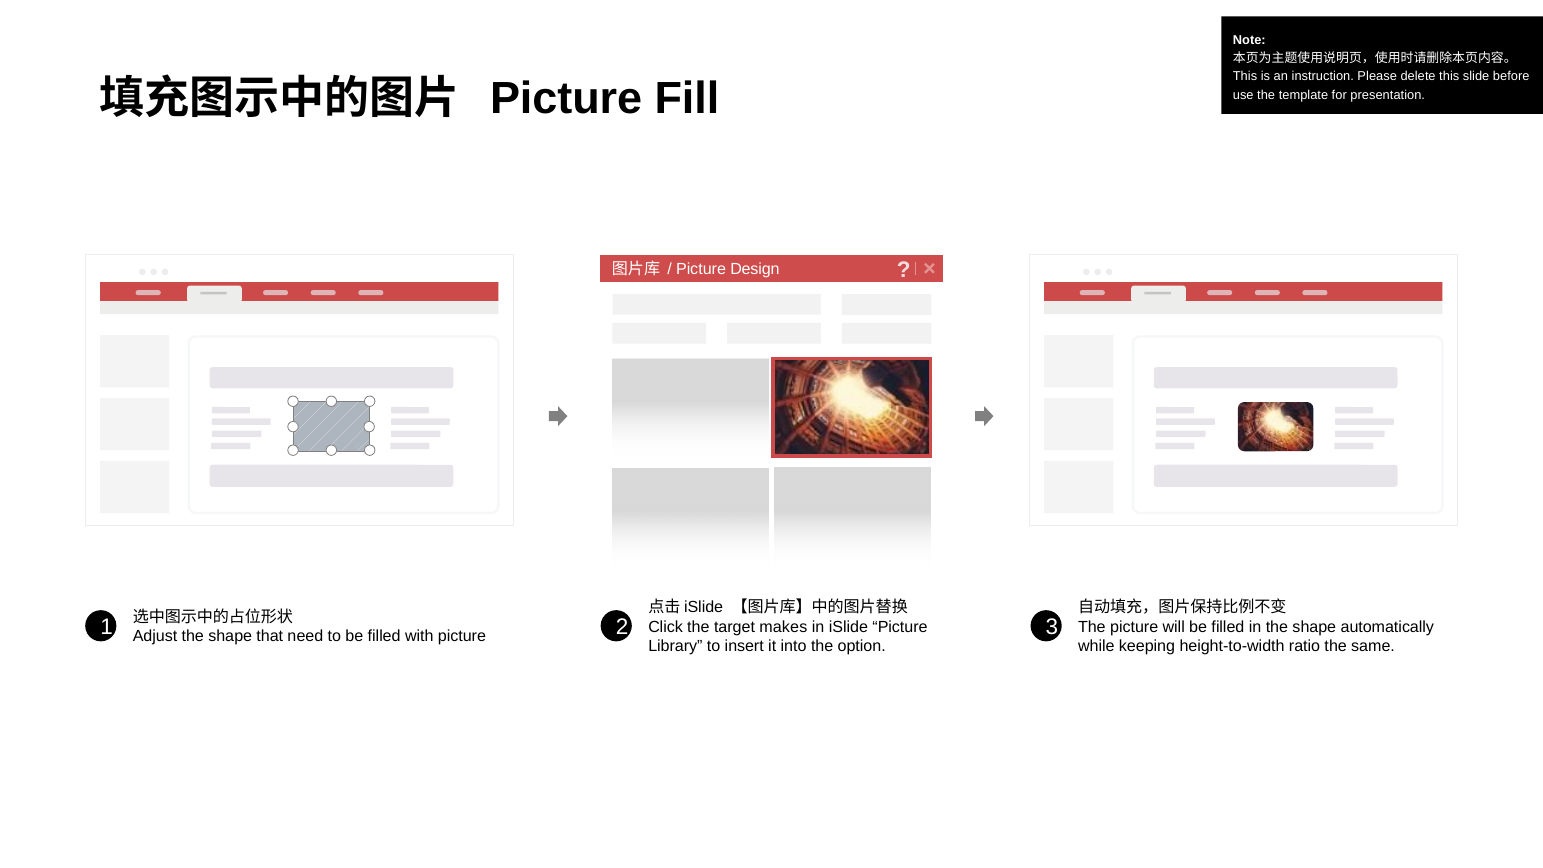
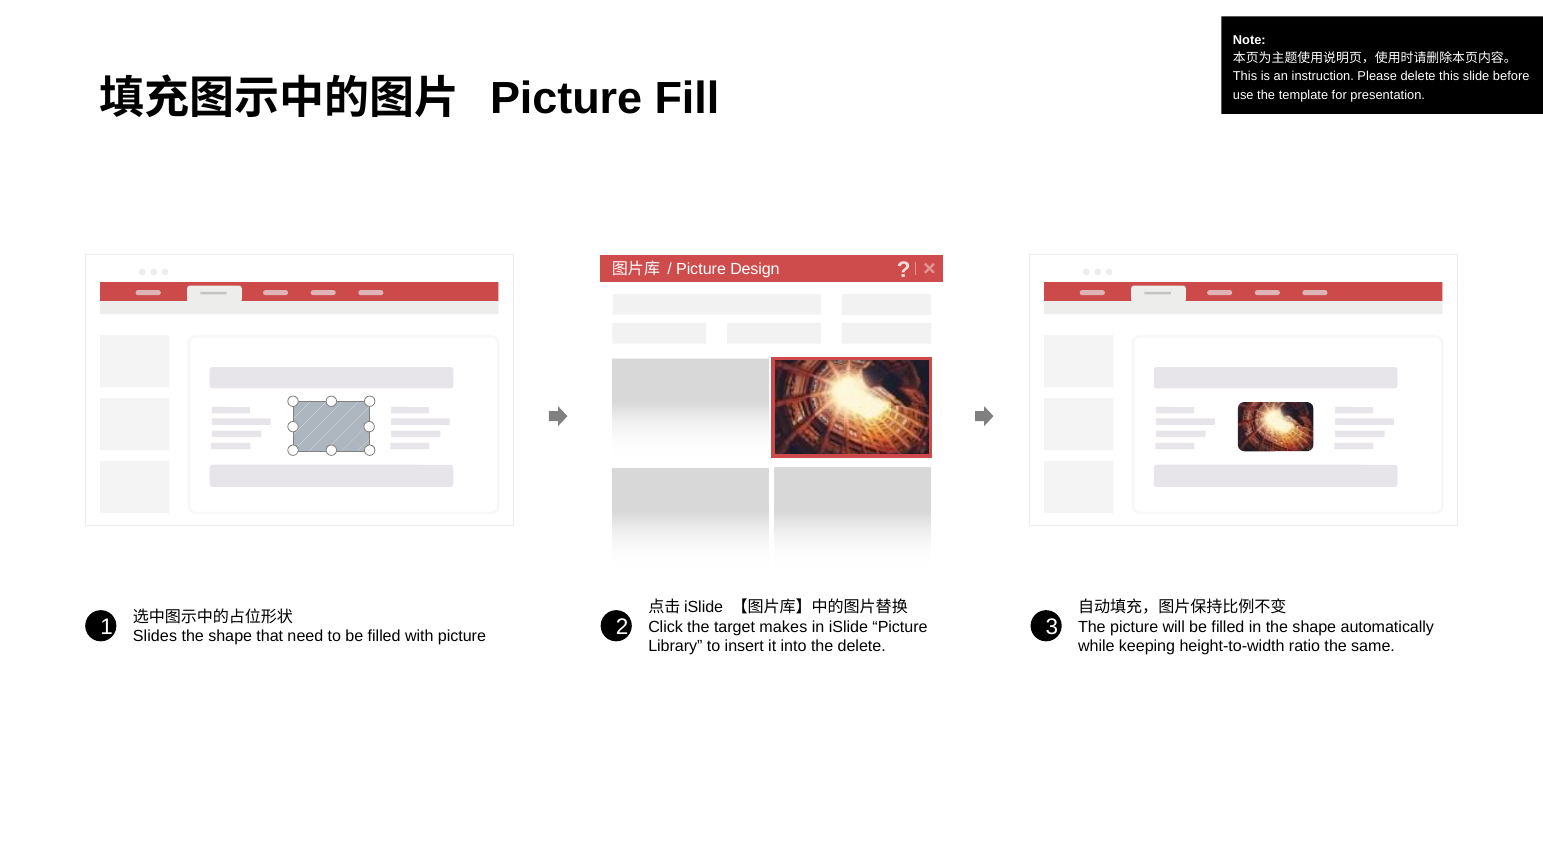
Adjust: Adjust -> Slides
the option: option -> delete
